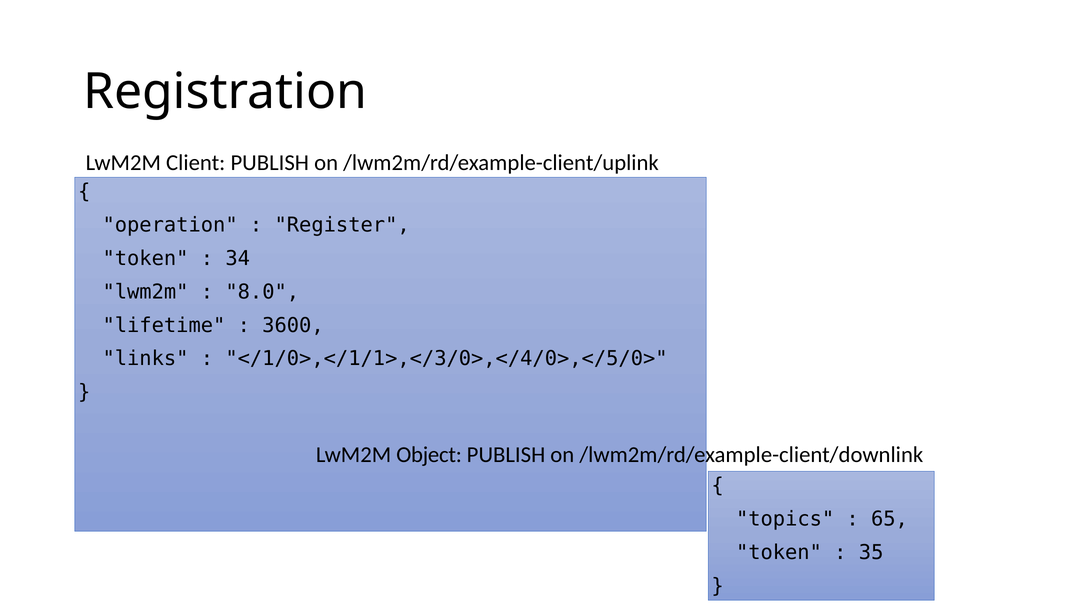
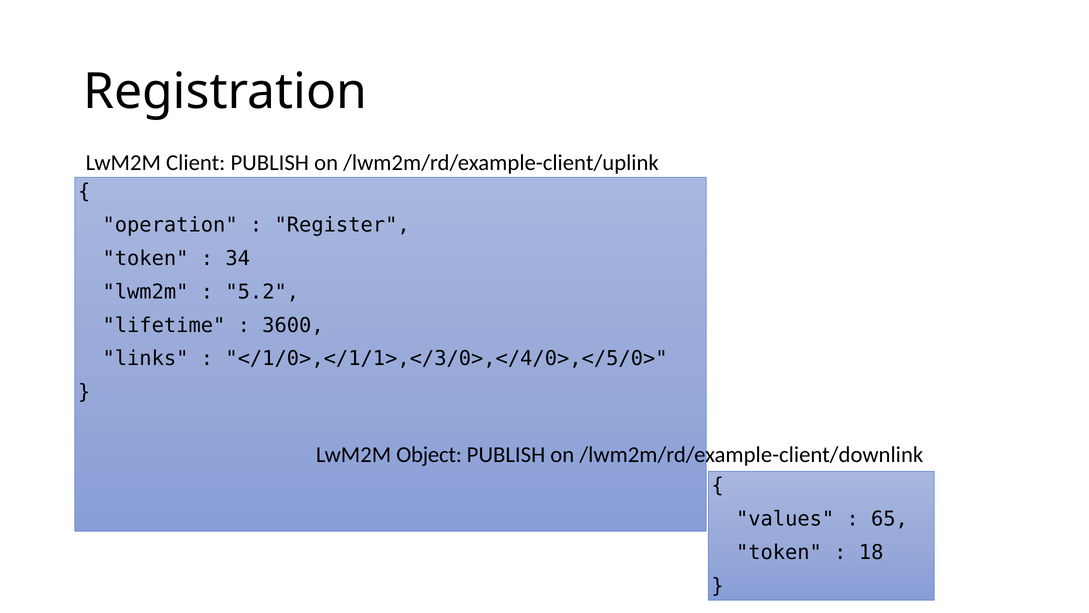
8.0: 8.0 -> 5.2
topics: topics -> values
35: 35 -> 18
